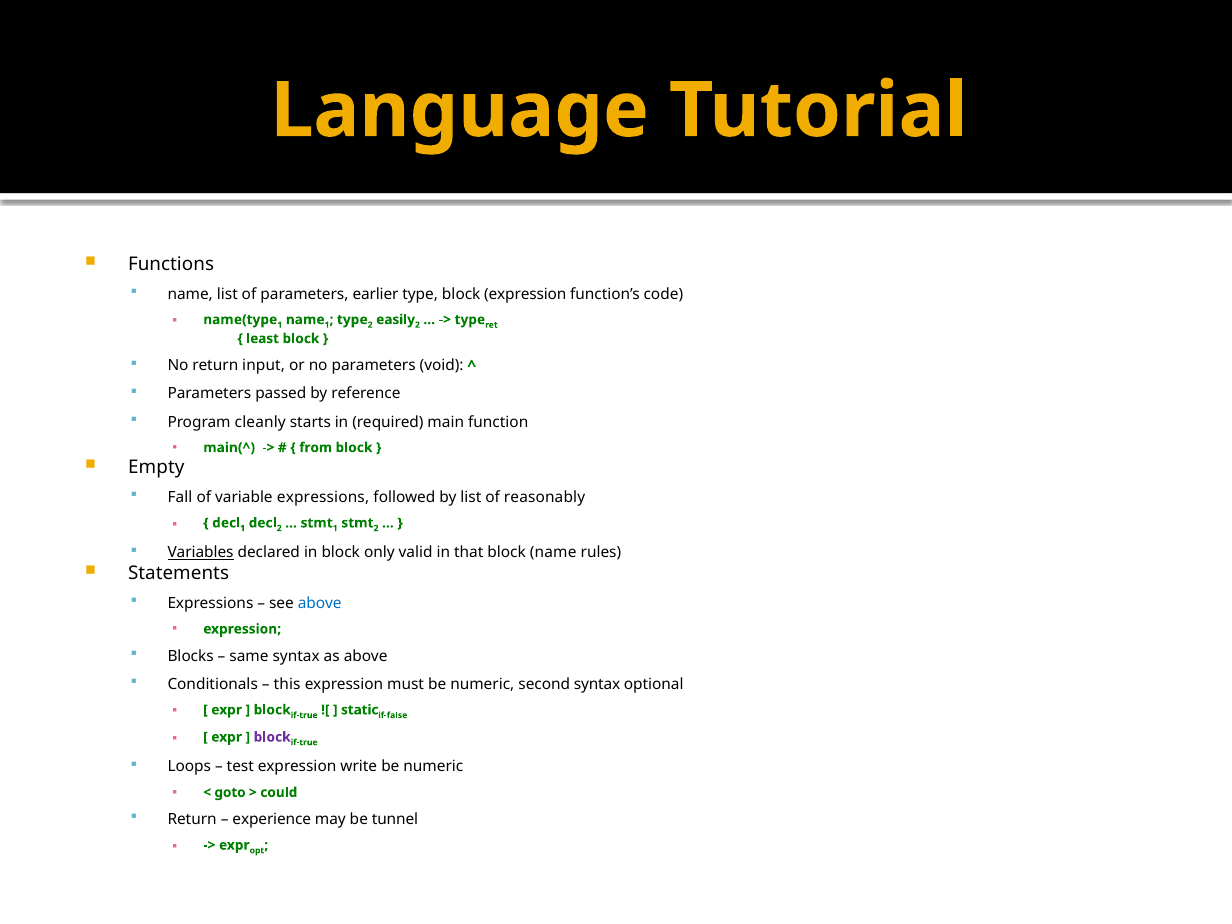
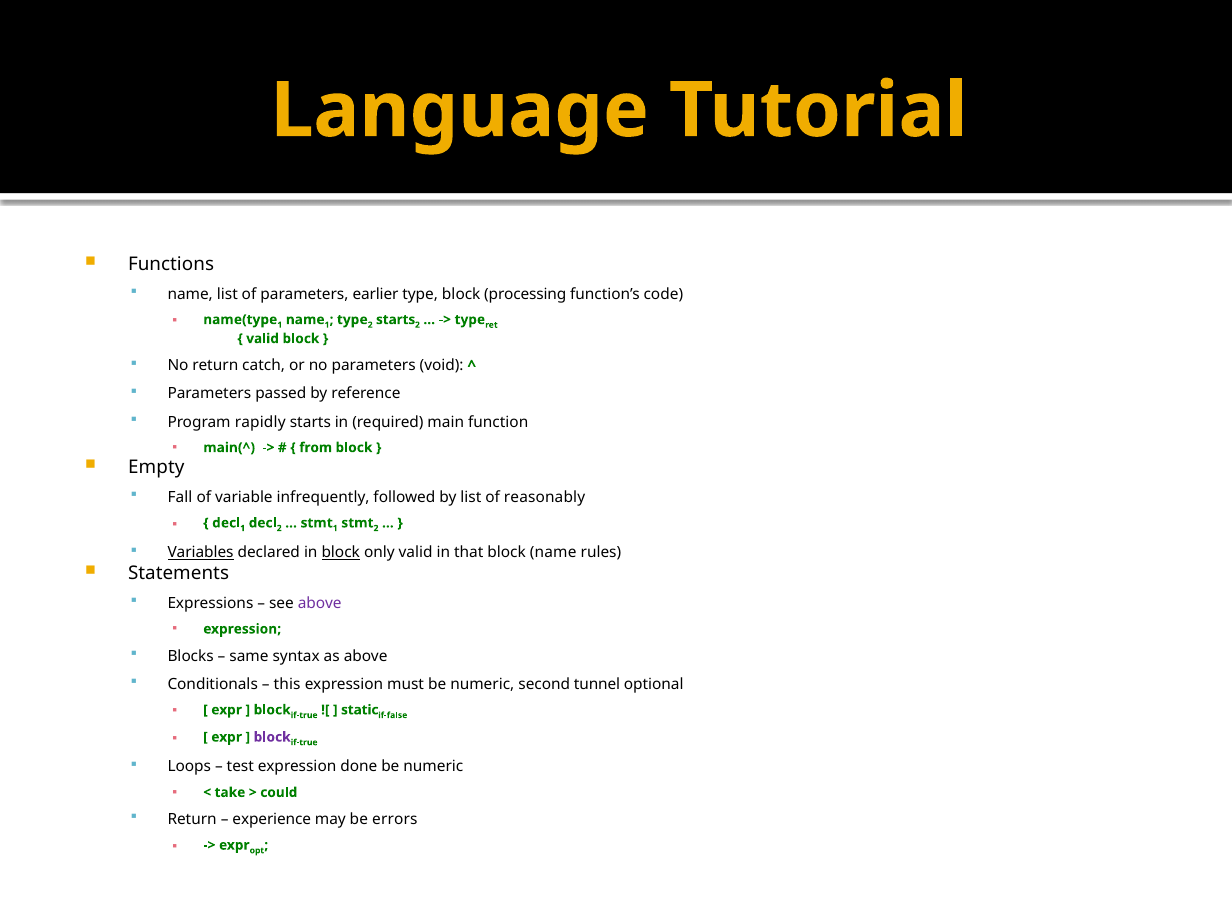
block expression: expression -> processing
easily at (396, 320): easily -> starts
least at (263, 339): least -> valid
input: input -> catch
cleanly: cleanly -> rapidly
variable expressions: expressions -> infrequently
block at (341, 553) underline: none -> present
above at (320, 603) colour: blue -> purple
second syntax: syntax -> tunnel
write: write -> done
goto: goto -> take
tunnel: tunnel -> errors
